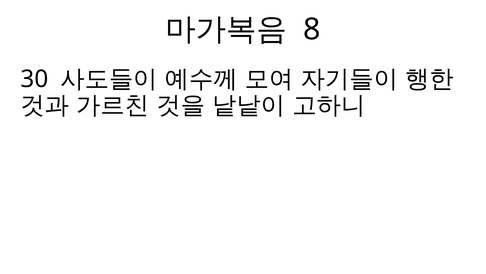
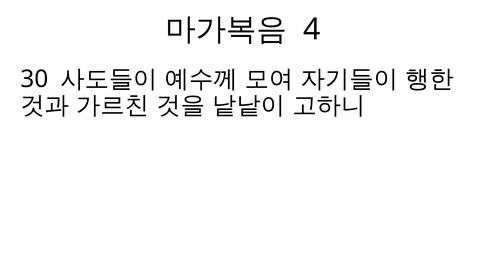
8: 8 -> 4
